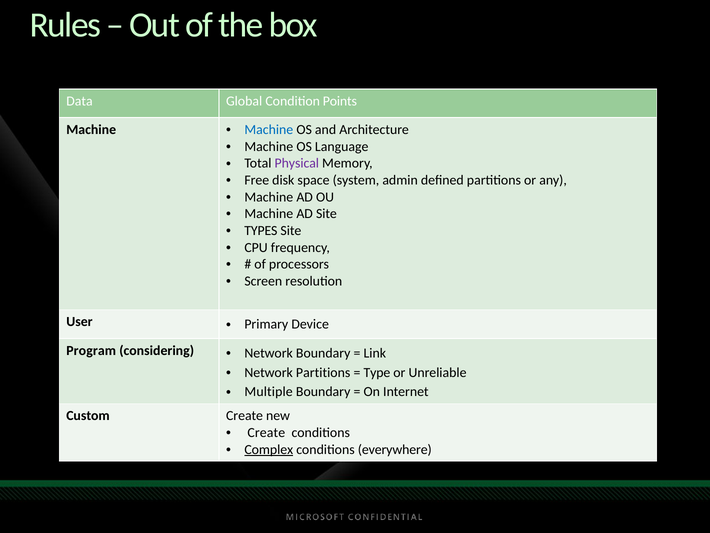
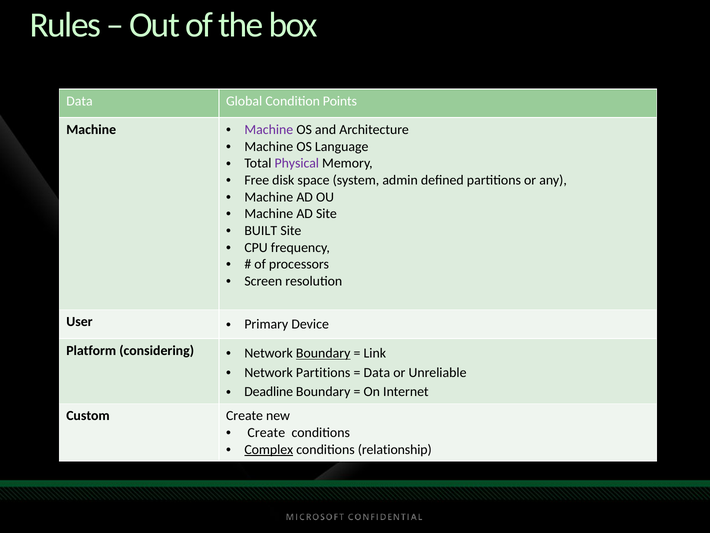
Machine at (269, 130) colour: blue -> purple
TYPES: TYPES -> BUILT
Program: Program -> Platform
Boundary at (323, 353) underline: none -> present
Type at (377, 372): Type -> Data
Multiple: Multiple -> Deadline
everywhere: everywhere -> relationship
